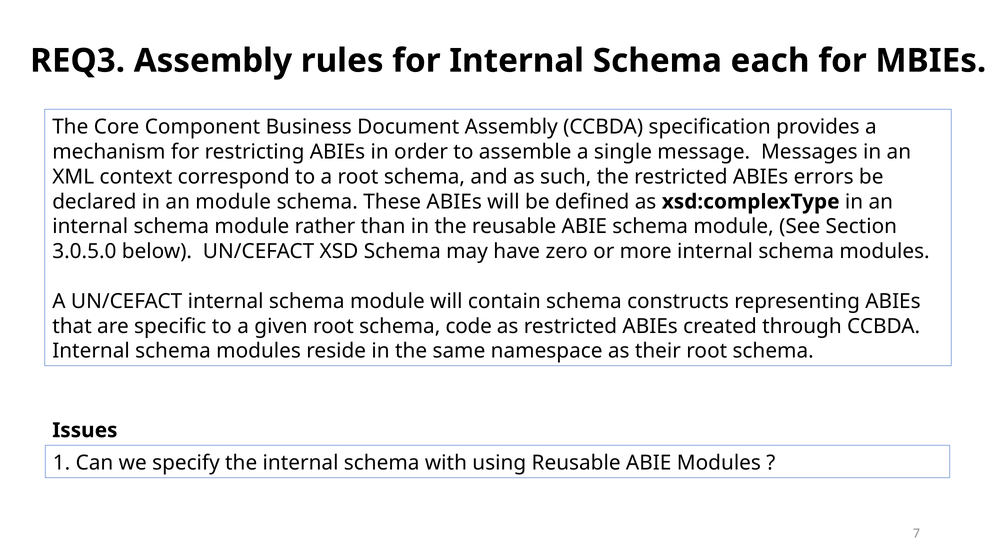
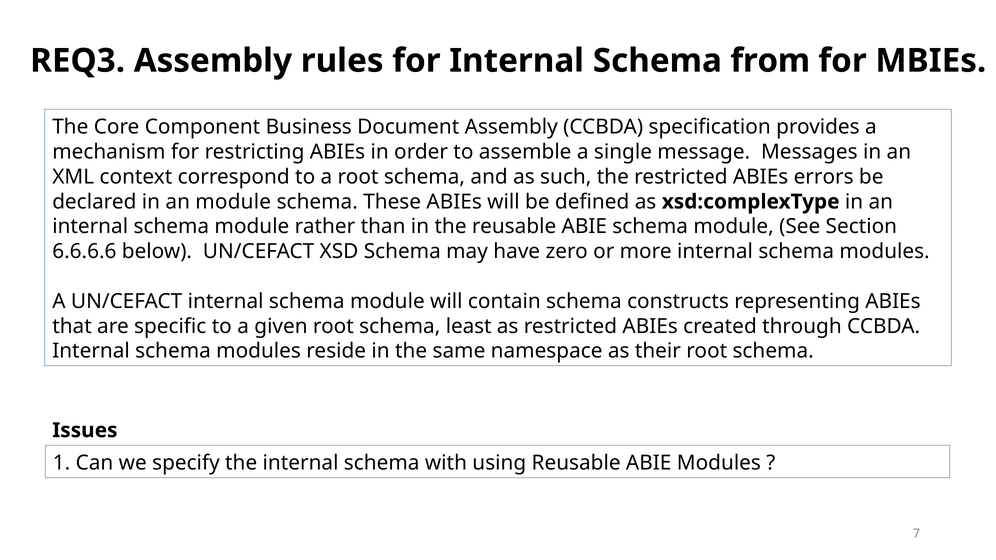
each: each -> from
3.0.5.0: 3.0.5.0 -> 6.6.6.6
code: code -> least
